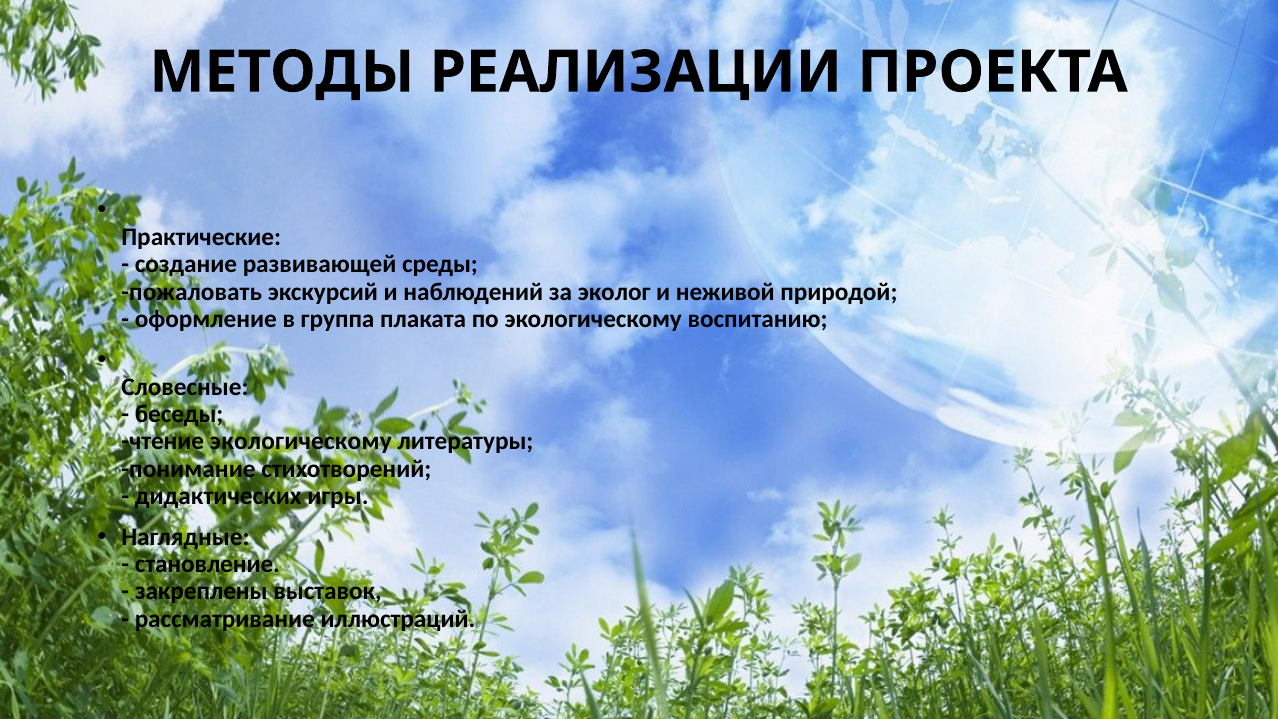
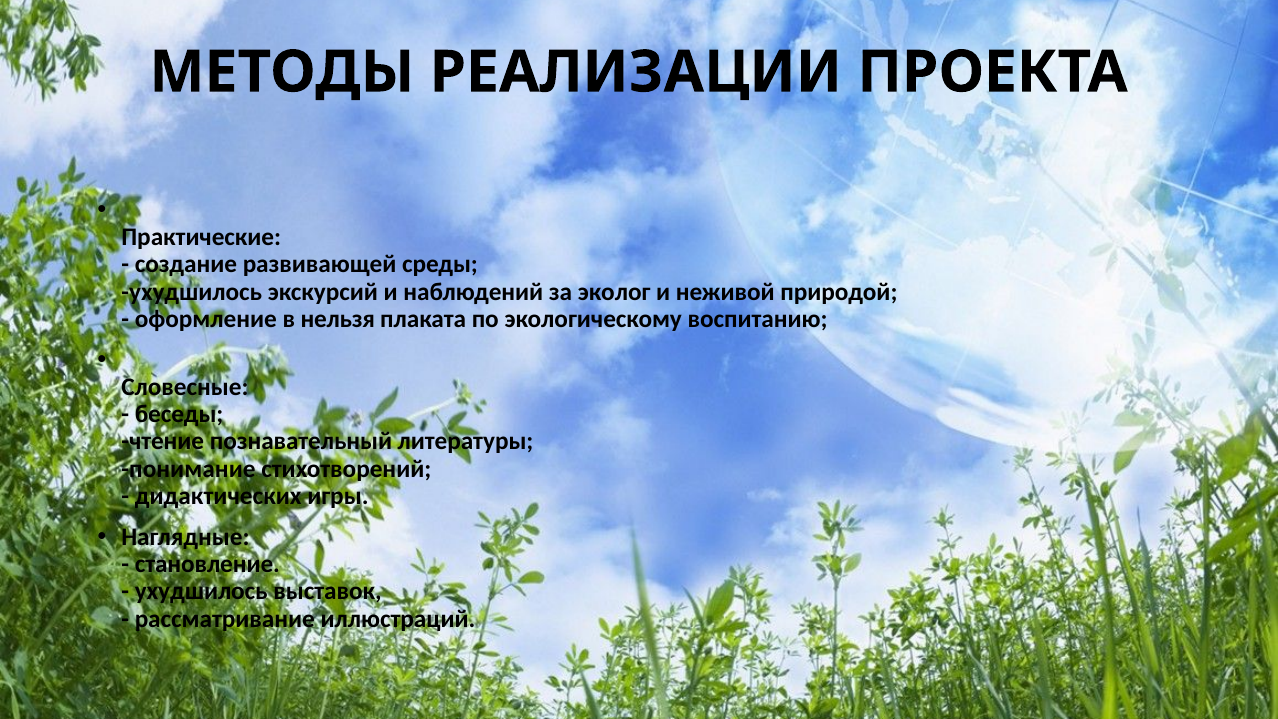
пожаловать at (192, 292): пожаловать -> ухудшилось
группа: группа -> нельзя
чтение экологическому: экологическому -> познавательный
закреплены at (201, 591): закреплены -> ухудшилось
